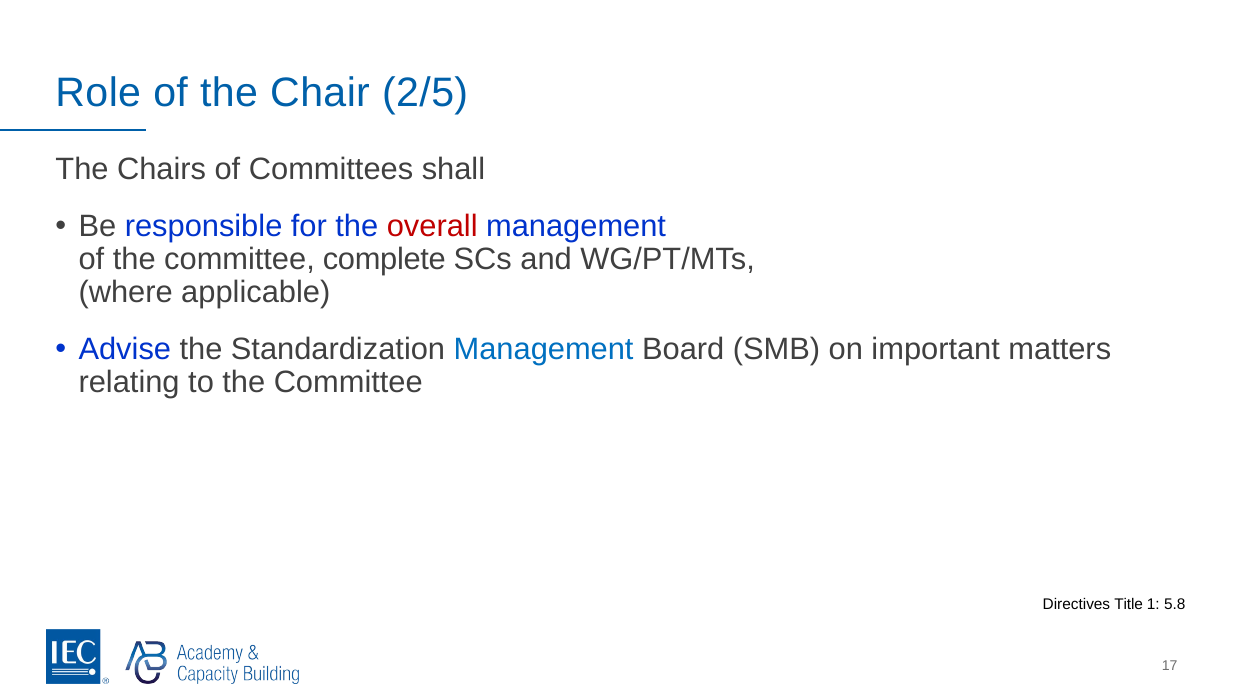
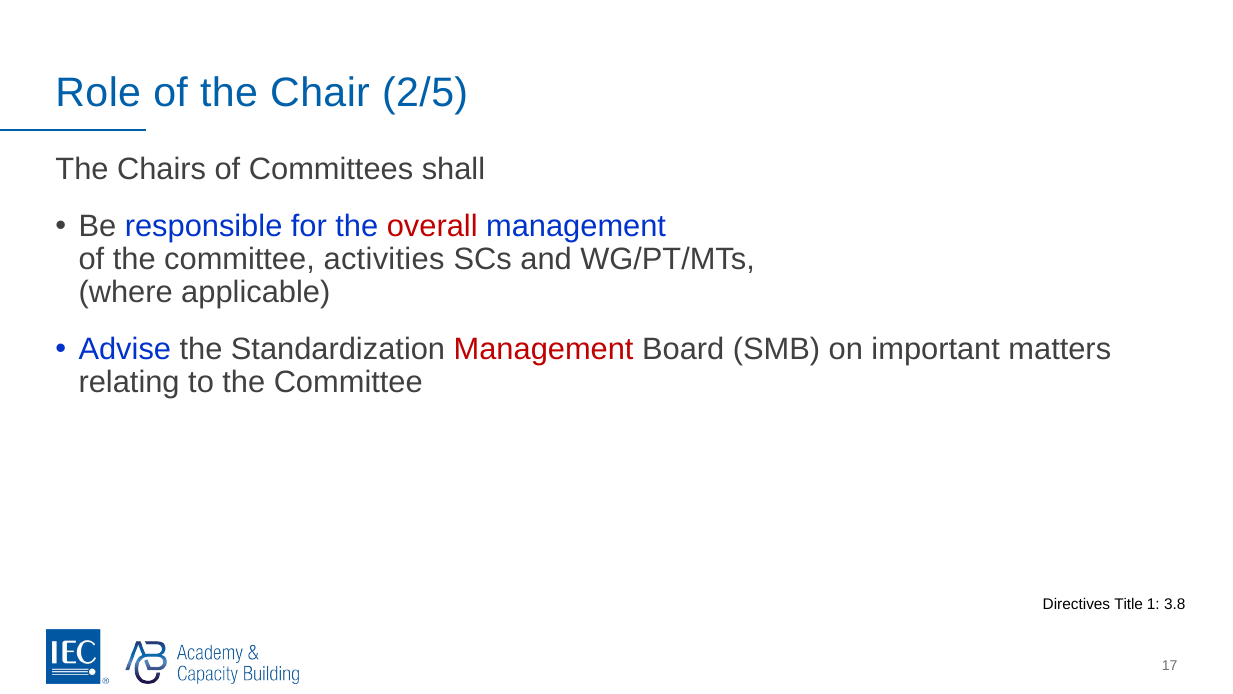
complete: complete -> activities
Management at (544, 349) colour: blue -> red
5.8: 5.8 -> 3.8
